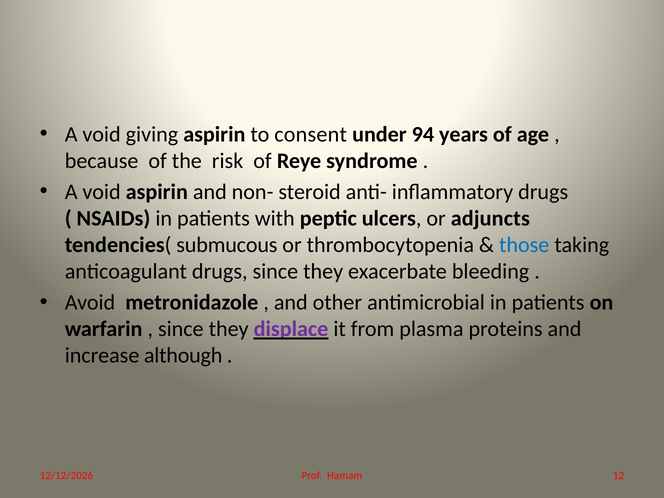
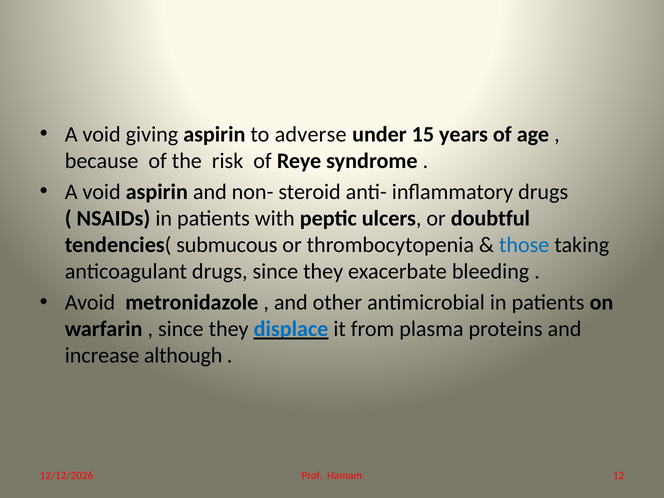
consent: consent -> adverse
94: 94 -> 15
adjuncts: adjuncts -> doubtful
displace colour: purple -> blue
